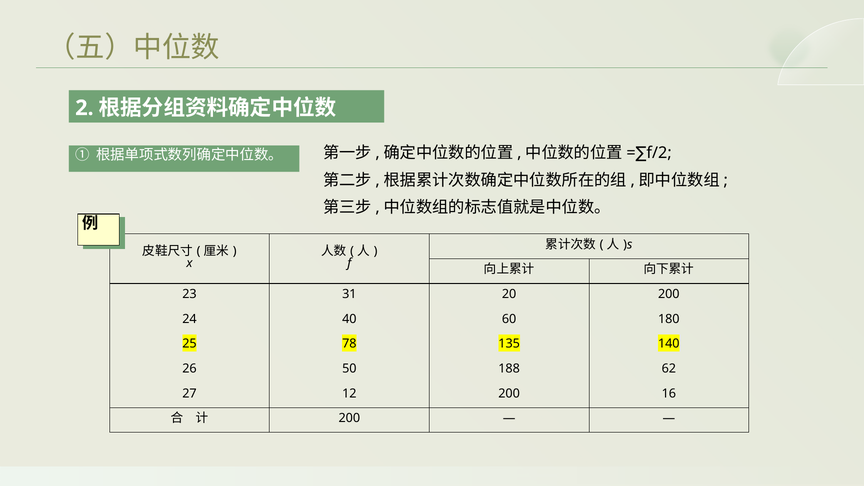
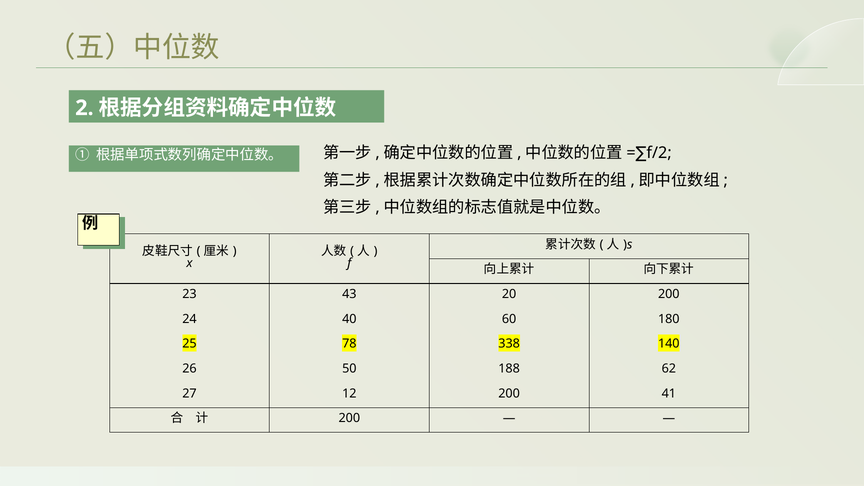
31: 31 -> 43
135: 135 -> 338
16: 16 -> 41
